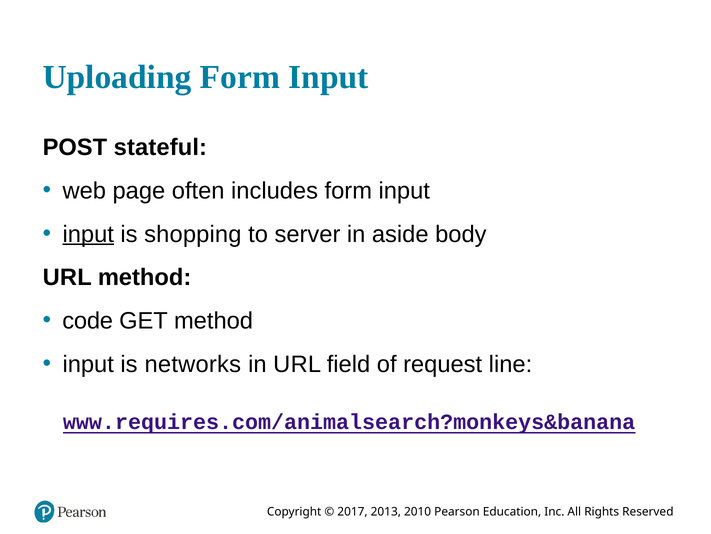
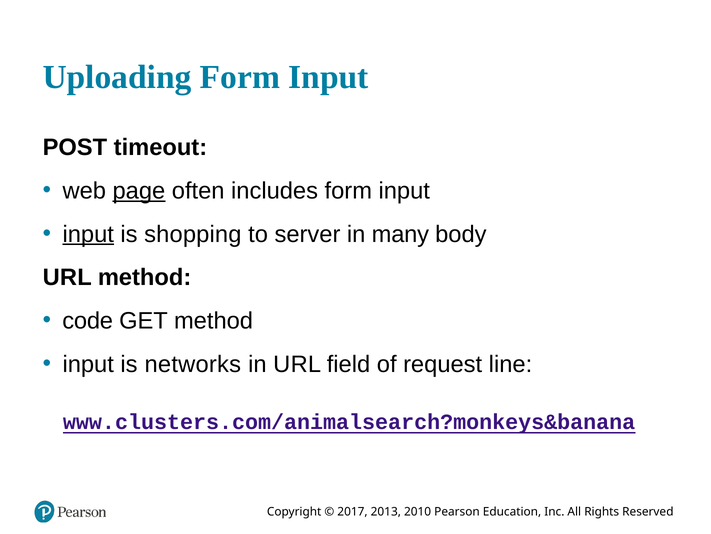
stateful: stateful -> timeout
page underline: none -> present
aside: aside -> many
www.requires.com/animalsearch?monkeys&banana: www.requires.com/animalsearch?monkeys&banana -> www.clusters.com/animalsearch?monkeys&banana
